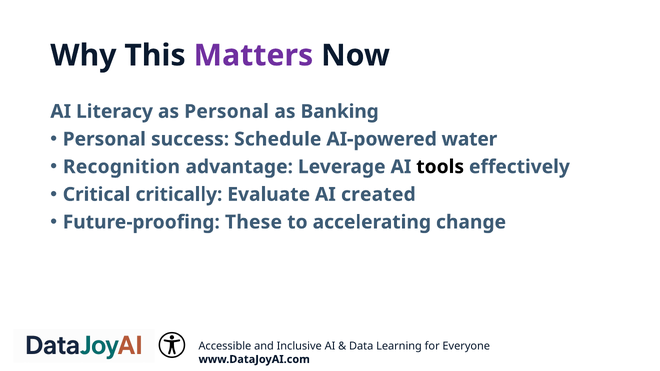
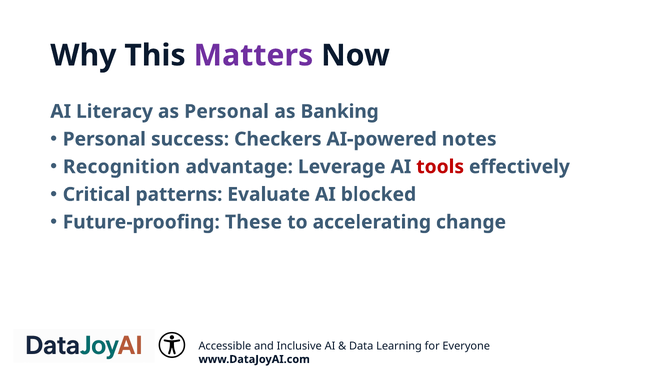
Schedule: Schedule -> Checkers
water: water -> notes
tools colour: black -> red
critically: critically -> patterns
created: created -> blocked
